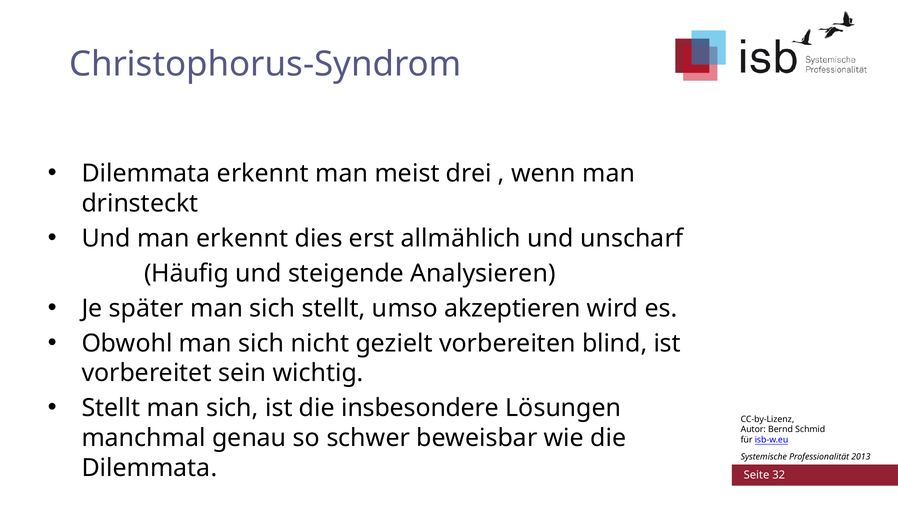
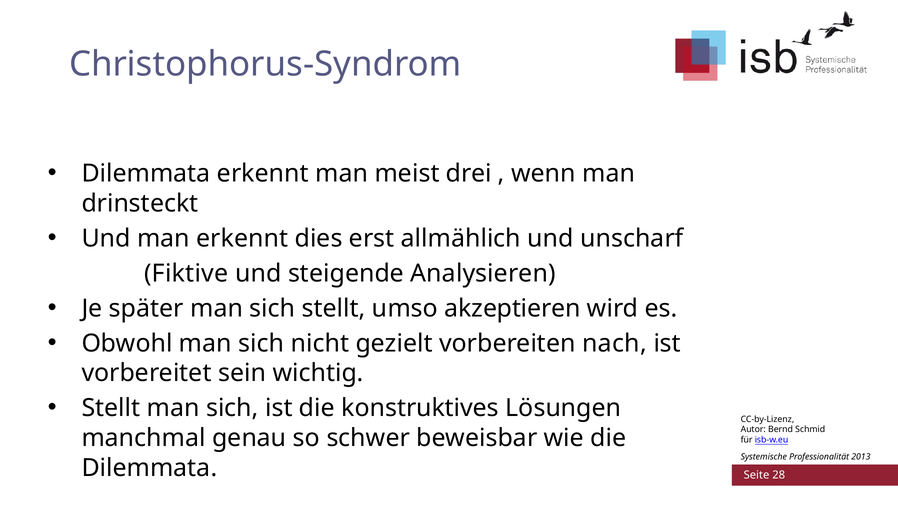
Häufig: Häufig -> Fiktive
blind: blind -> nach
insbesondere: insbesondere -> konstruktives
32: 32 -> 28
